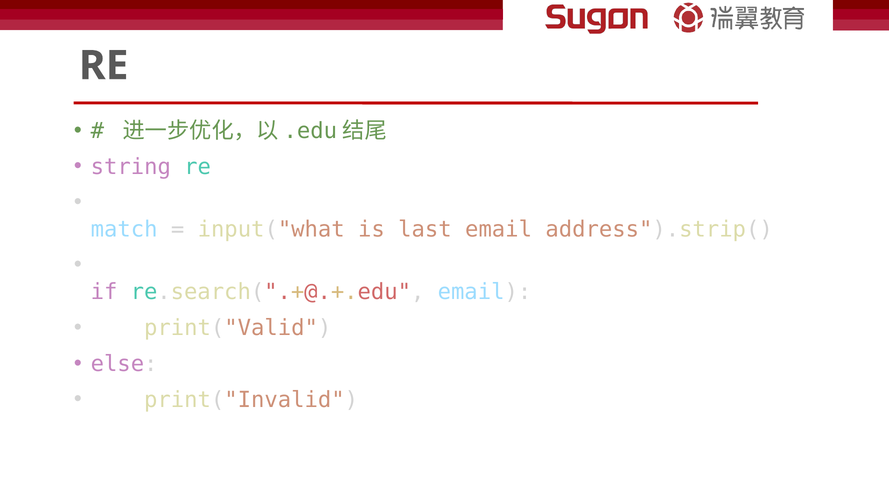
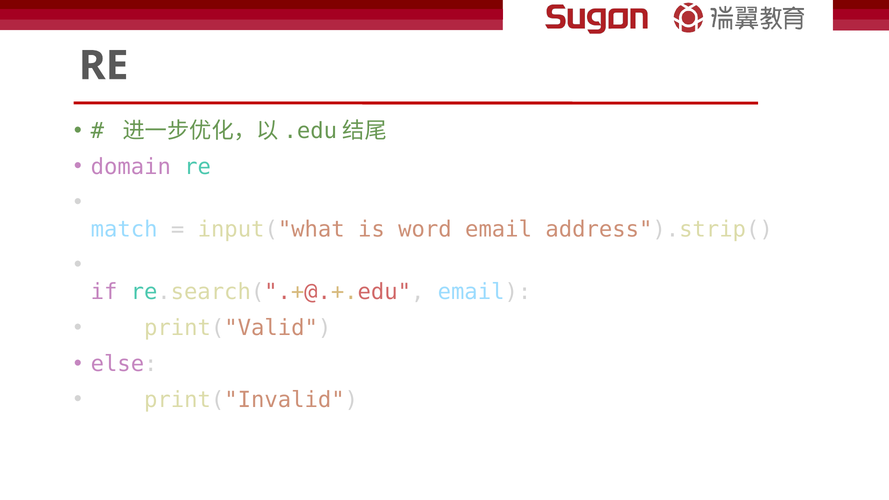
string: string -> domain
last: last -> word
